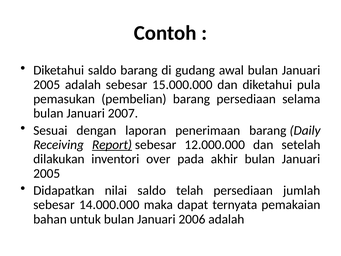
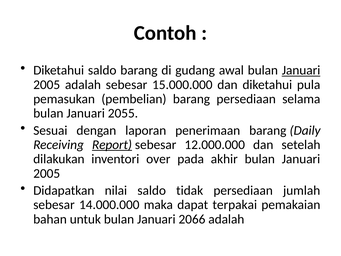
Januari at (301, 70) underline: none -> present
2007: 2007 -> 2055
telah: telah -> tidak
ternyata: ternyata -> terpakai
2006: 2006 -> 2066
